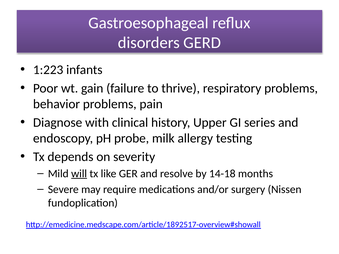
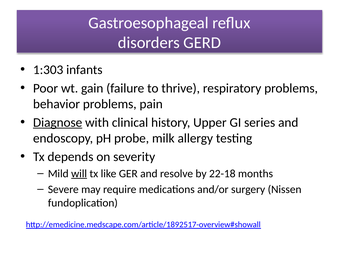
1:223: 1:223 -> 1:303
Diagnose underline: none -> present
14-18: 14-18 -> 22-18
